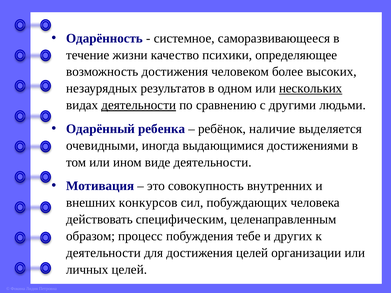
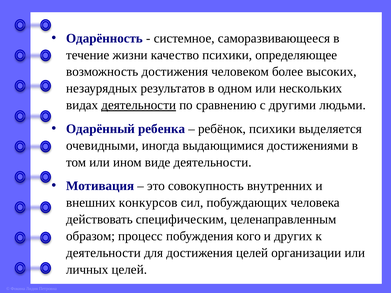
нескольких underline: present -> none
ребёнок наличие: наличие -> психики
тебе: тебе -> кого
